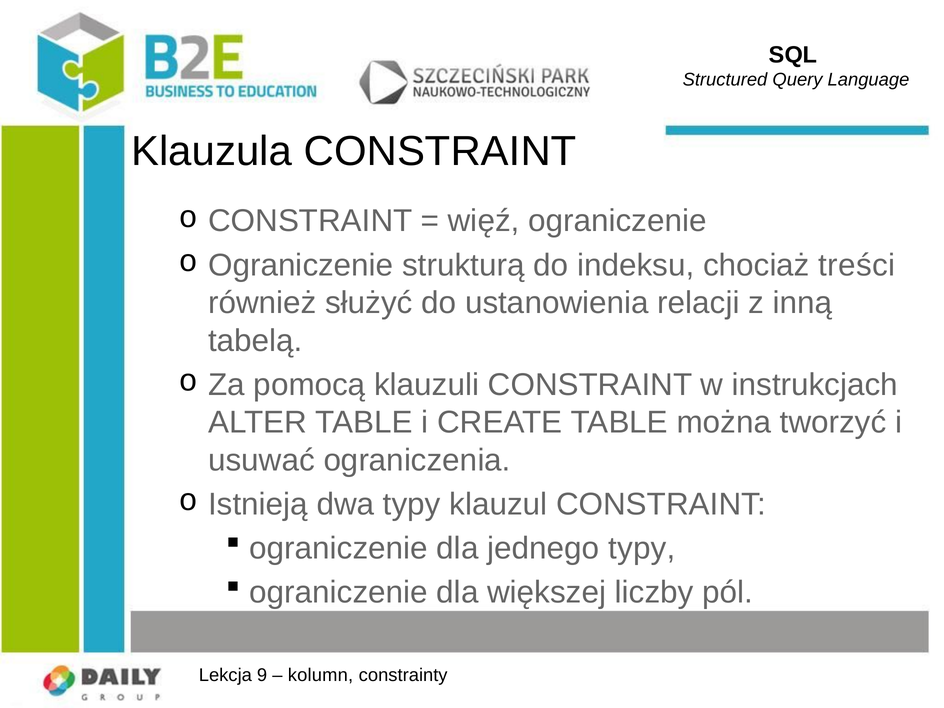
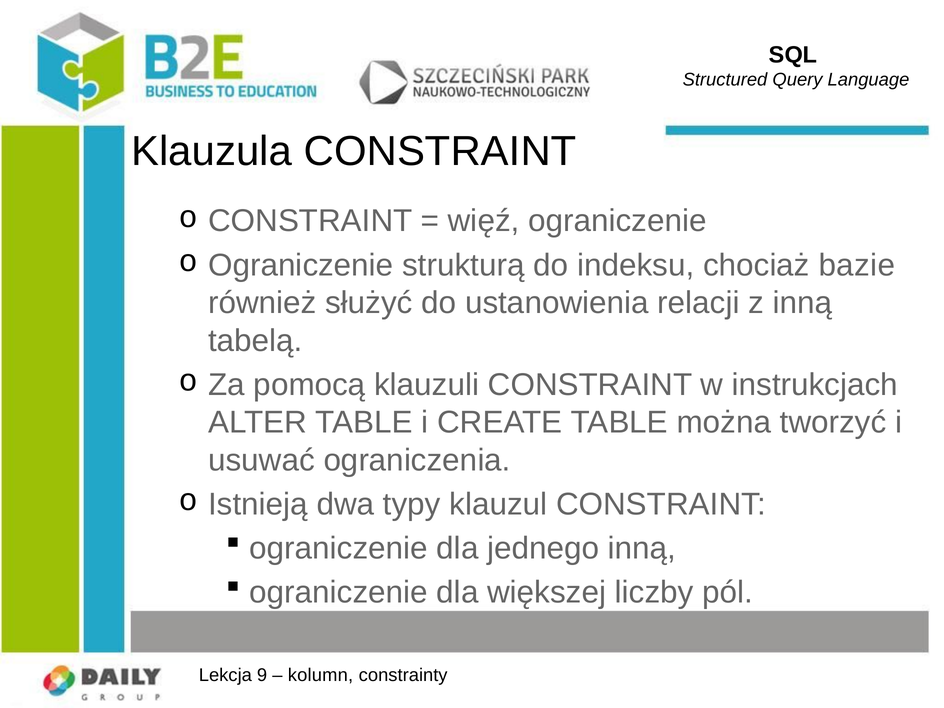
treści: treści -> bazie
jednego typy: typy -> inną
